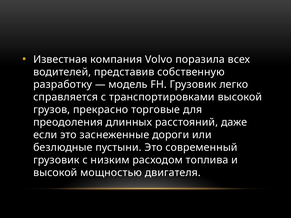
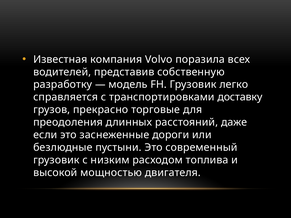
транспортировками высокой: высокой -> доставку
